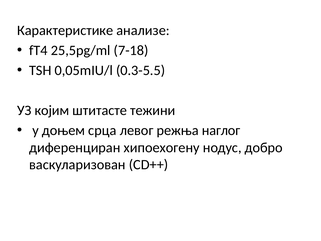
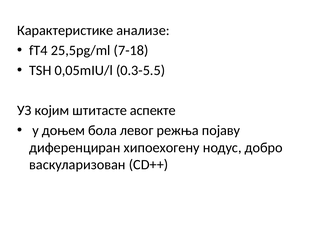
тежини: тежини -> аспекте
срца: срца -> бола
наглог: наглог -> појаву
